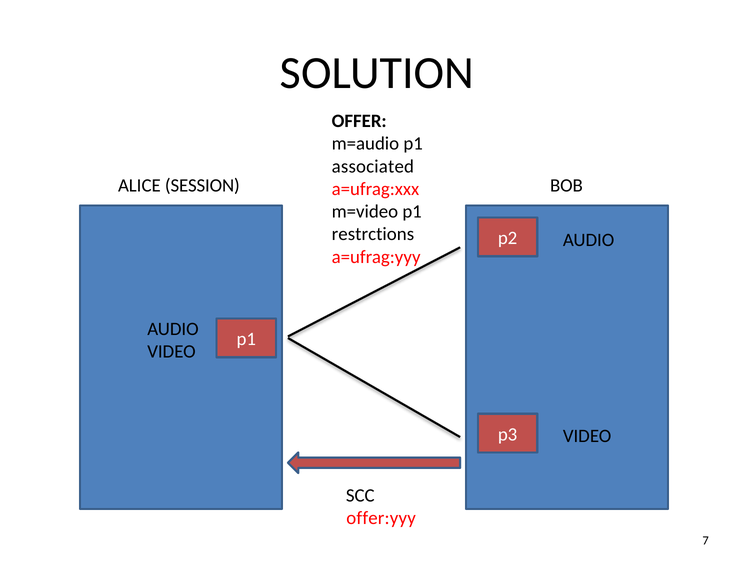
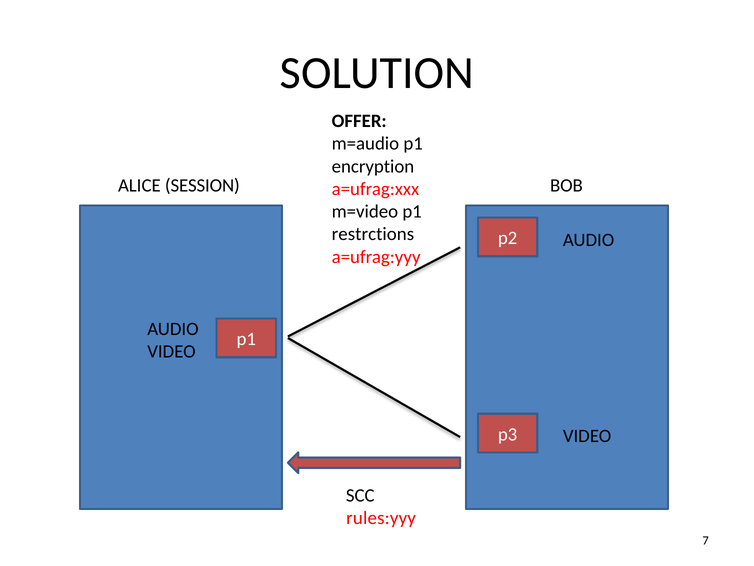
associated: associated -> encryption
offer:yyy: offer:yyy -> rules:yyy
